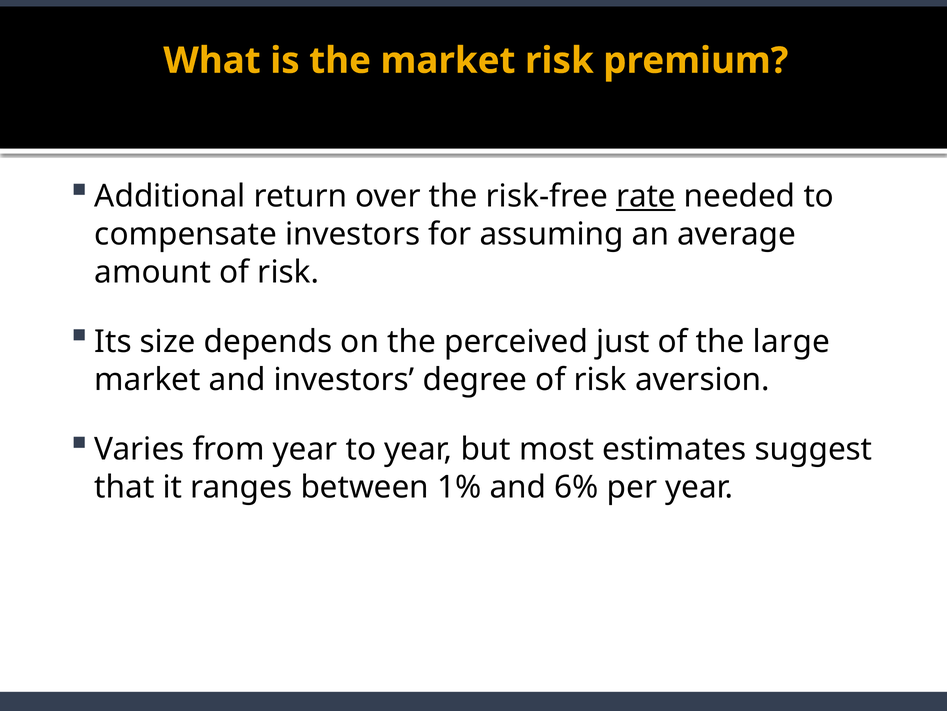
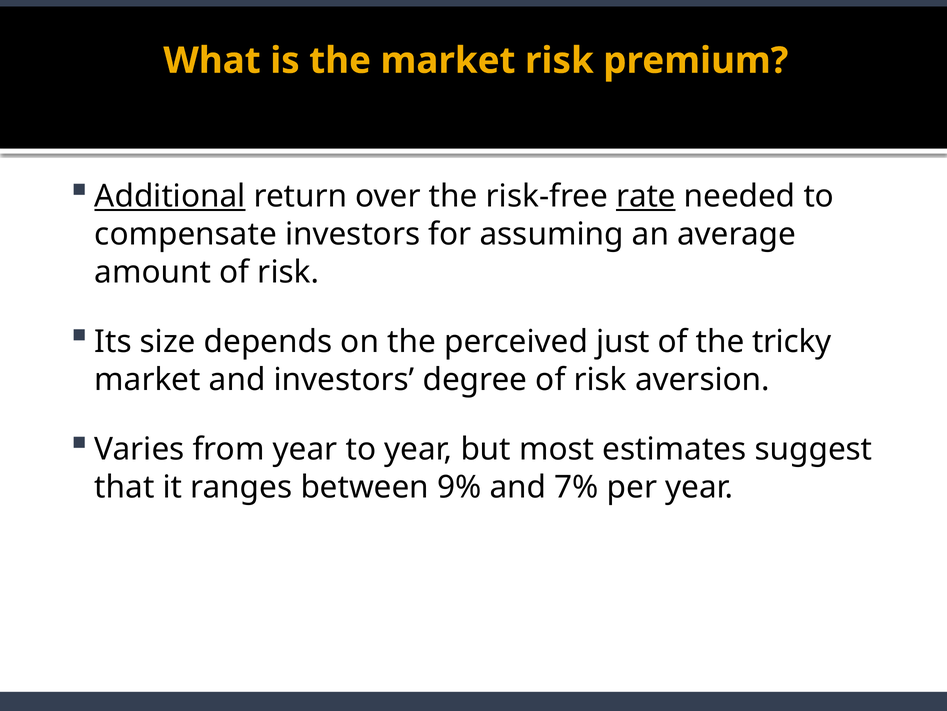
Additional underline: none -> present
large: large -> tricky
1%: 1% -> 9%
6%: 6% -> 7%
